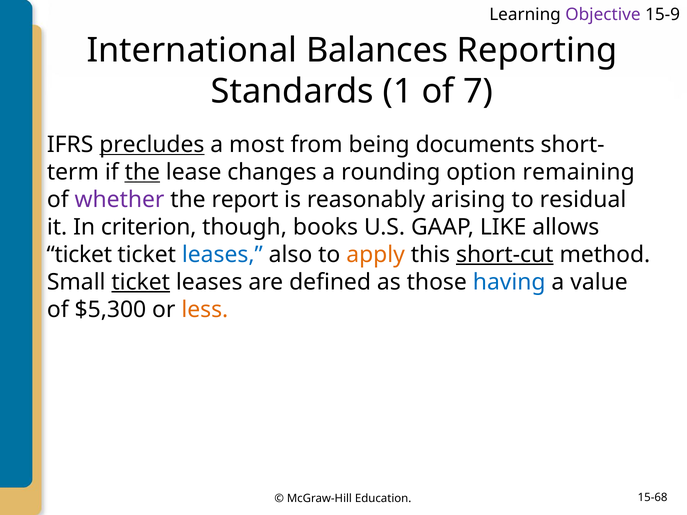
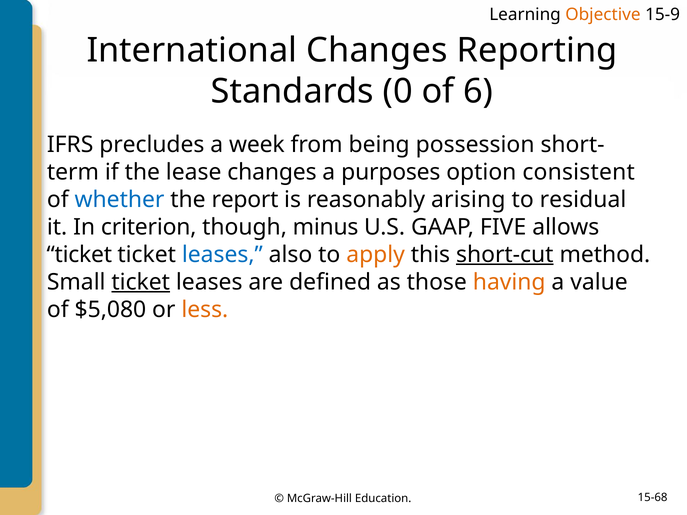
Objective colour: purple -> orange
International Balances: Balances -> Changes
1: 1 -> 0
7: 7 -> 6
precludes underline: present -> none
most: most -> week
documents: documents -> possession
the at (142, 172) underline: present -> none
rounding: rounding -> purposes
remaining: remaining -> consistent
whether colour: purple -> blue
books: books -> minus
LIKE: LIKE -> FIVE
having colour: blue -> orange
$5,300: $5,300 -> $5,080
